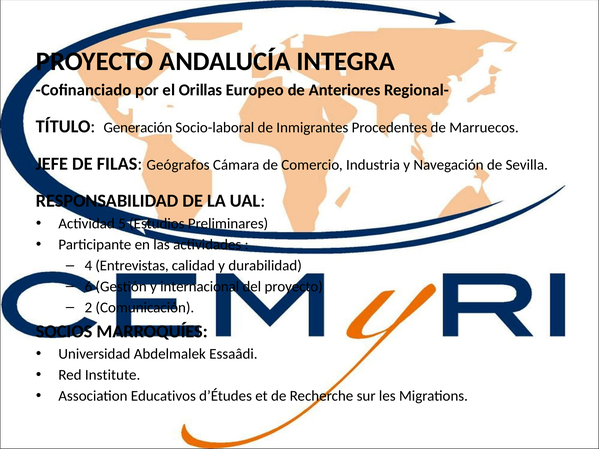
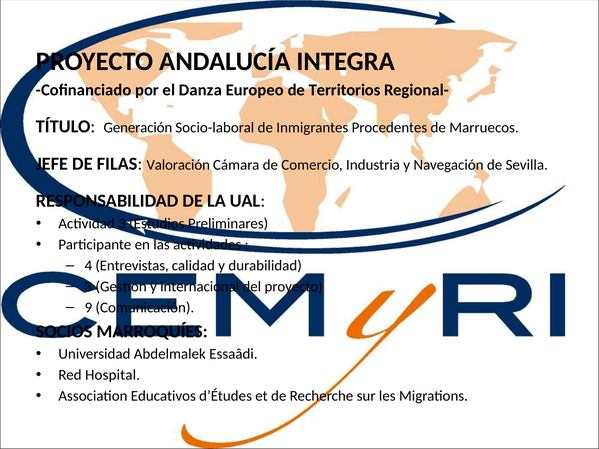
Orillas: Orillas -> Danza
Anteriores: Anteriores -> Territorios
Geógrafos: Geógrafos -> Valoración
Actividad 5: 5 -> 3
6 at (88, 287): 6 -> 3
2: 2 -> 9
Institute: Institute -> Hospital
